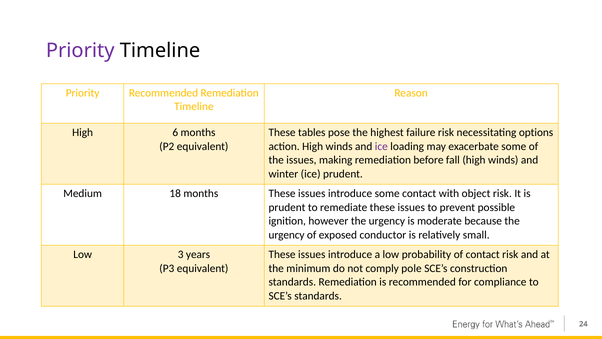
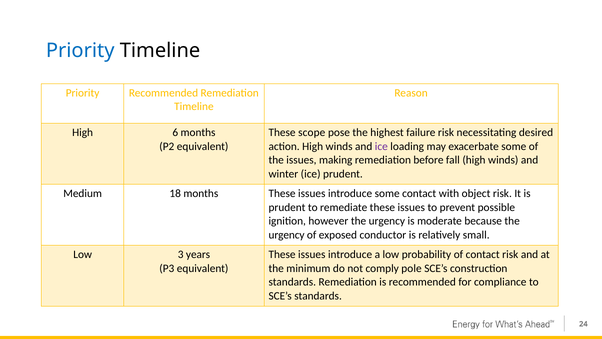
Priority at (80, 51) colour: purple -> blue
tables: tables -> scope
options: options -> desired
